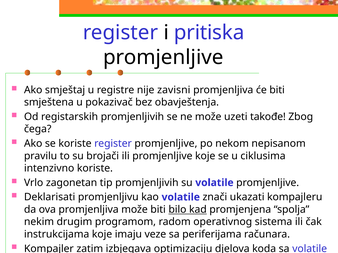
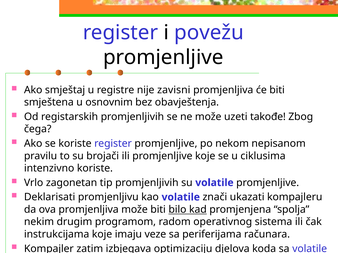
pritiska: pritiska -> povežu
pokazivač: pokazivač -> osnovnim
